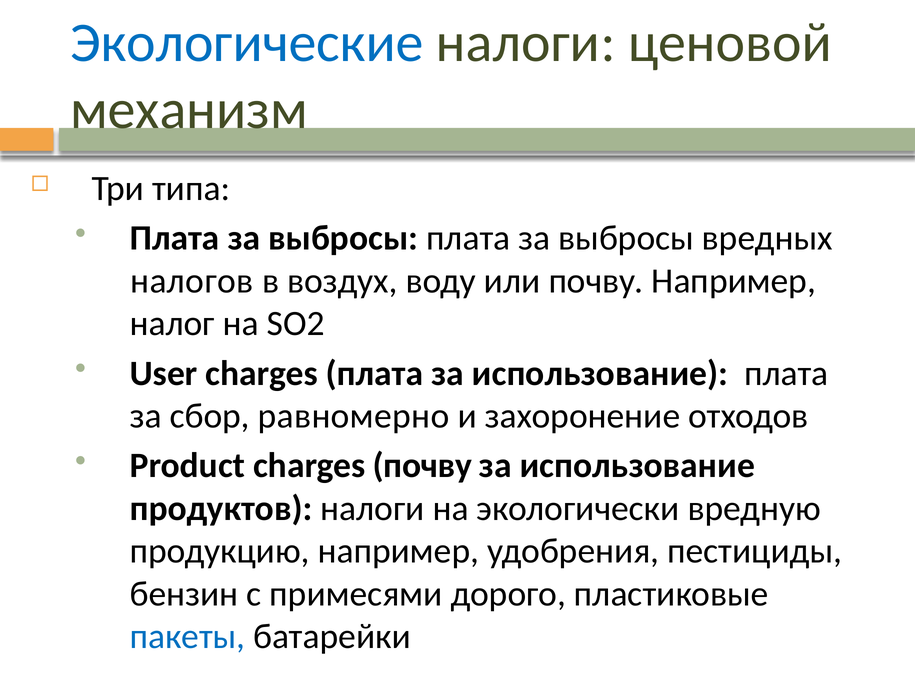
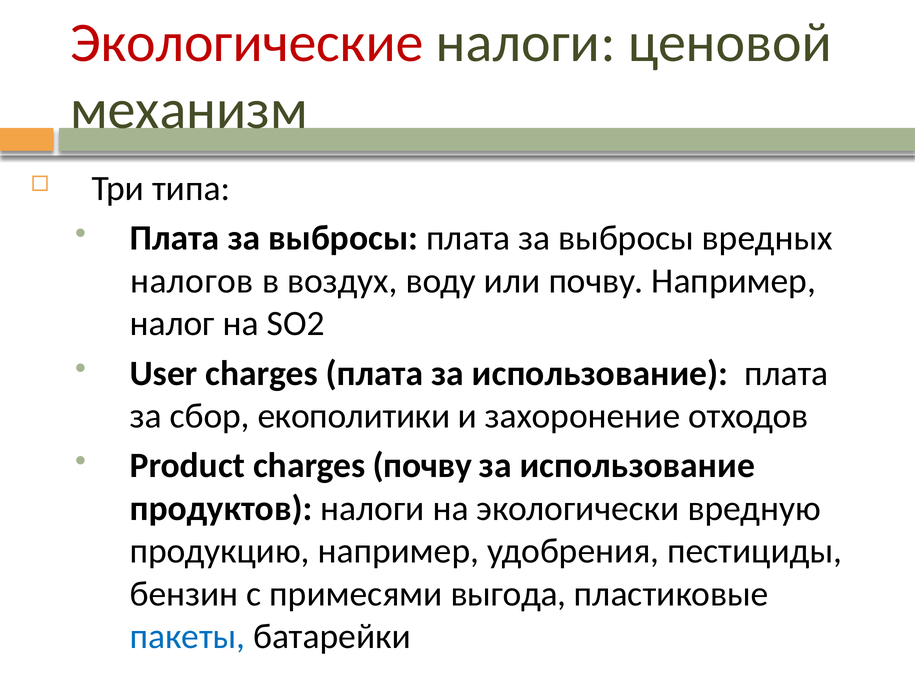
Экологические colour: blue -> red
равномерно: равномерно -> екополитики
дорого: дорого -> выгода
